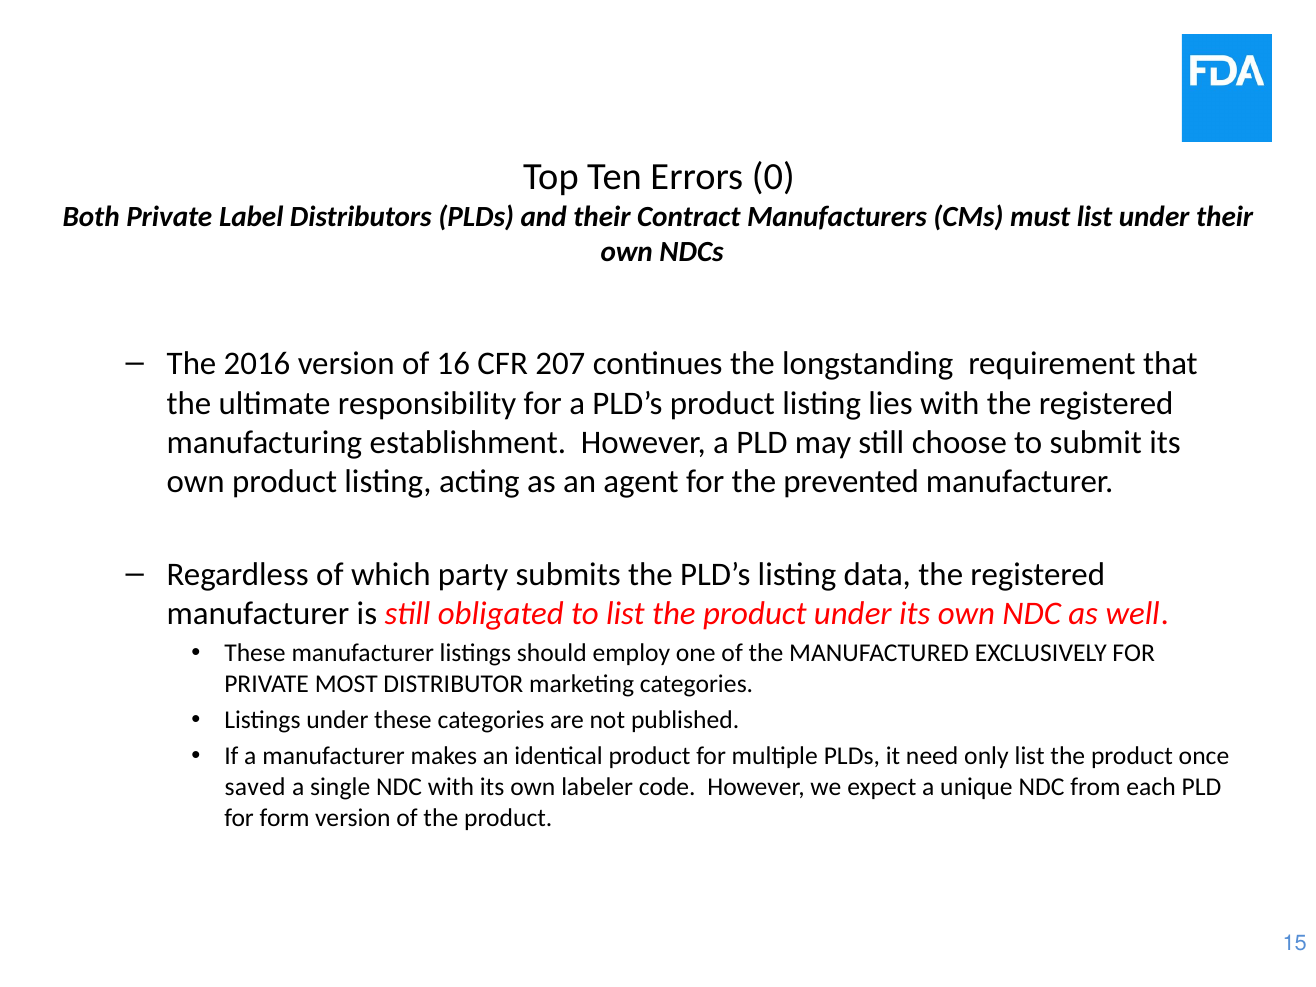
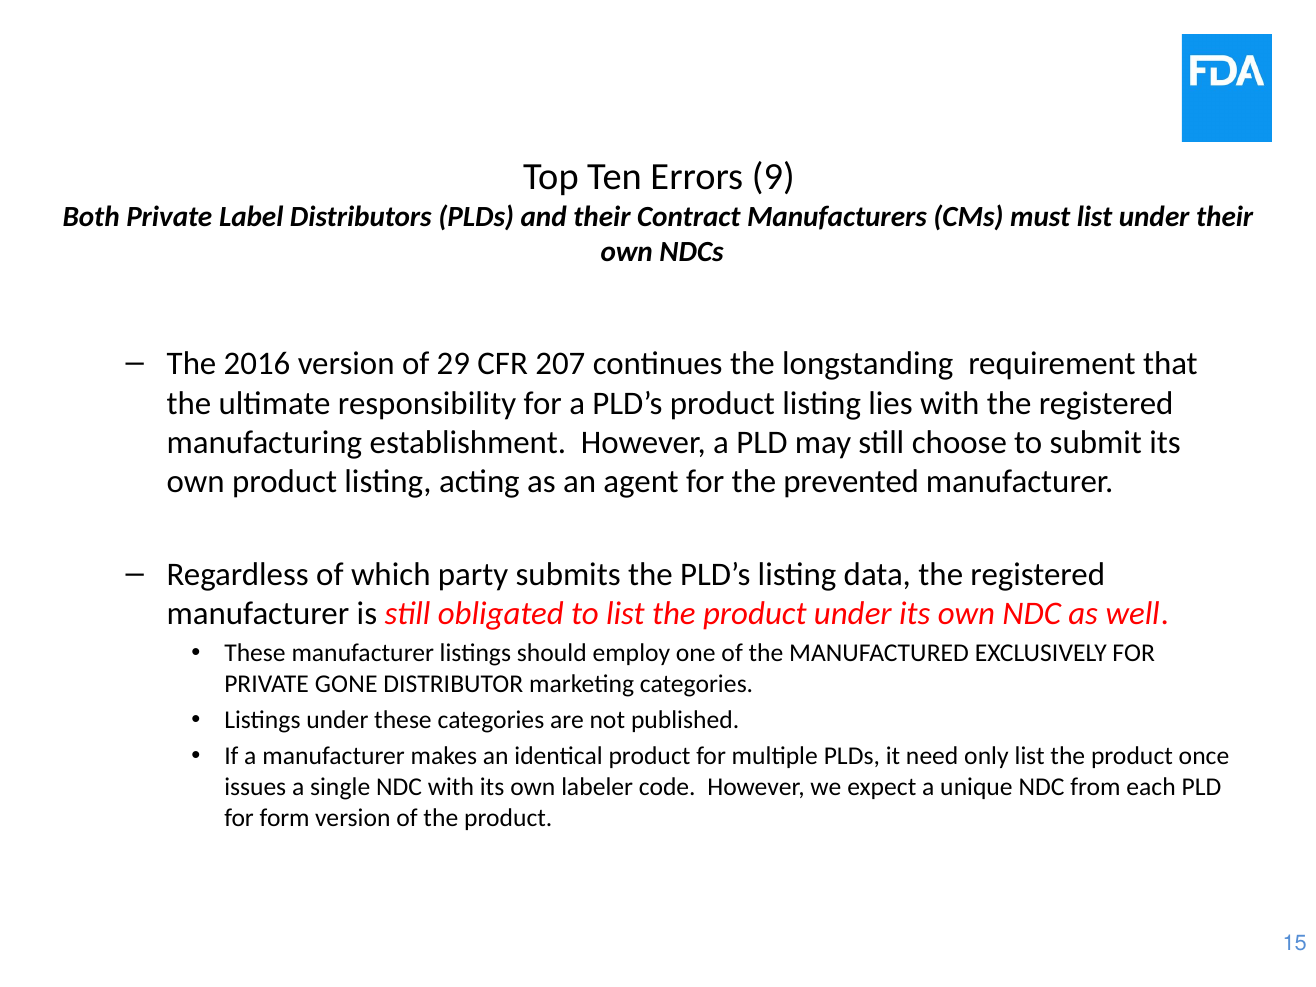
0: 0 -> 9
16: 16 -> 29
MOST: MOST -> GONE
saved: saved -> issues
